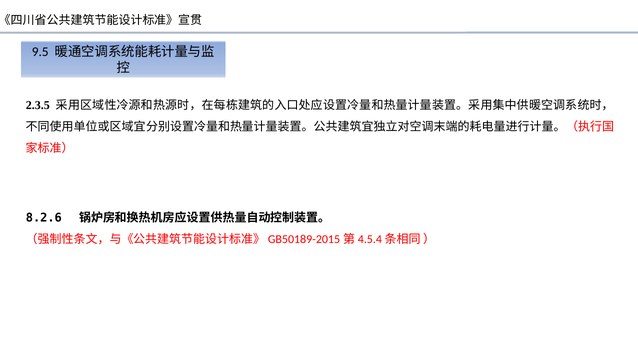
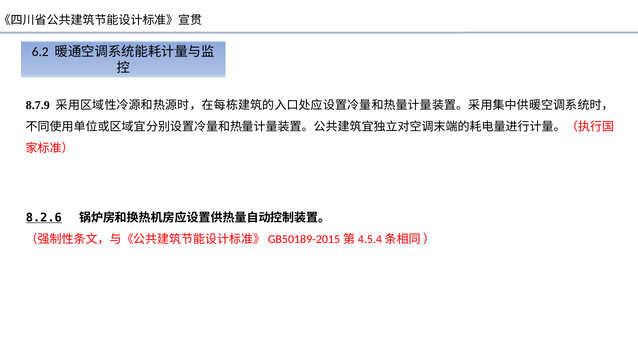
9.5: 9.5 -> 6.2
2.3.5: 2.3.5 -> 8.7.9
8.2.6 underline: none -> present
